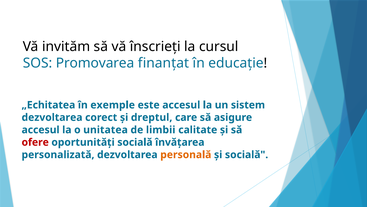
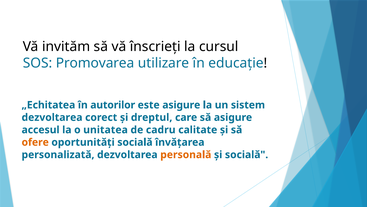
finanțat: finanțat -> utilizare
exemple: exemple -> autorilor
este accesul: accesul -> asigure
limbii: limbii -> cadru
ofere colour: red -> orange
